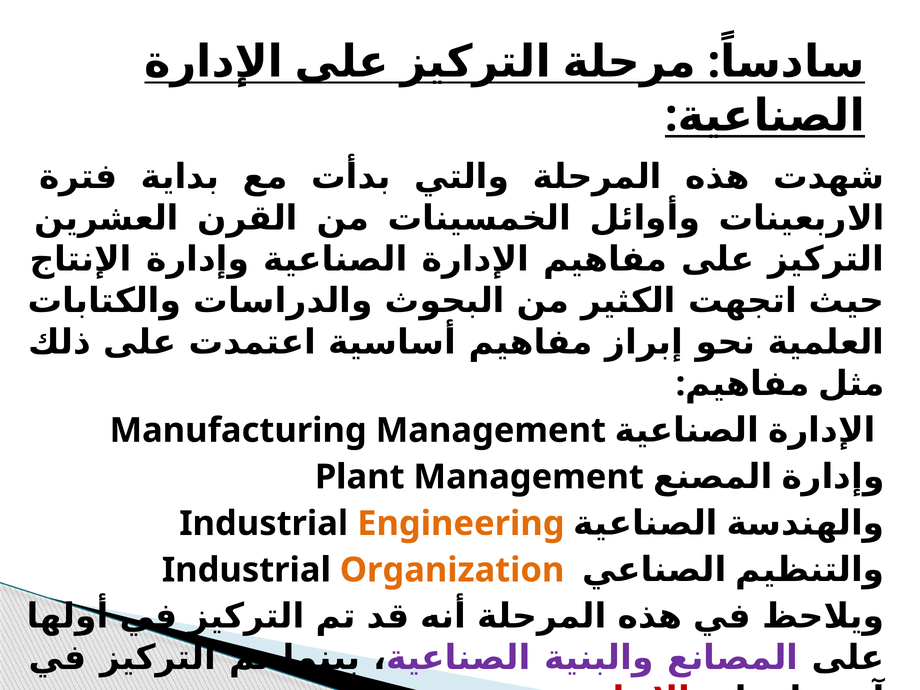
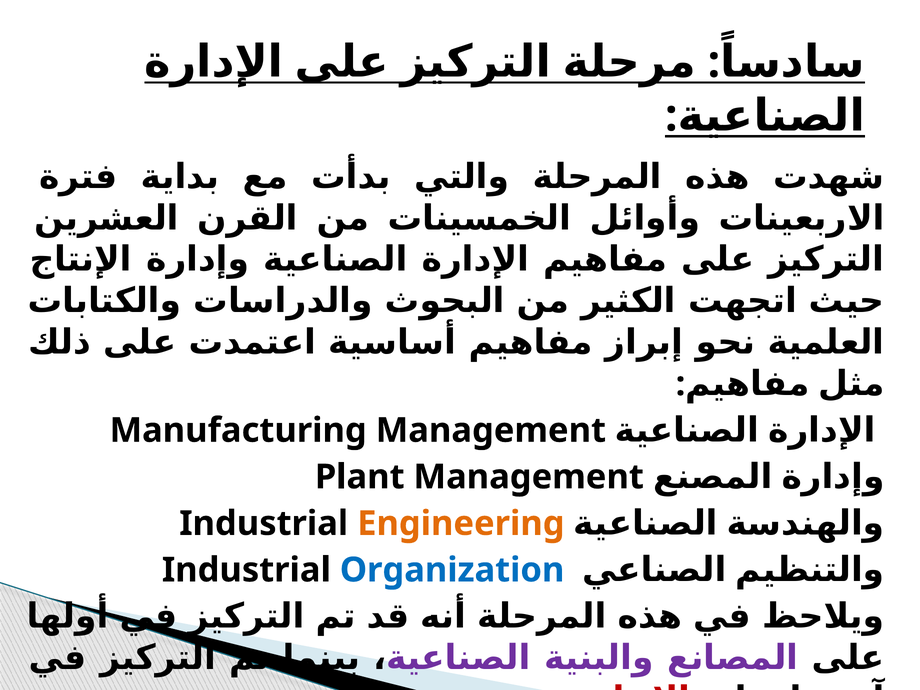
Organization colour: orange -> blue
